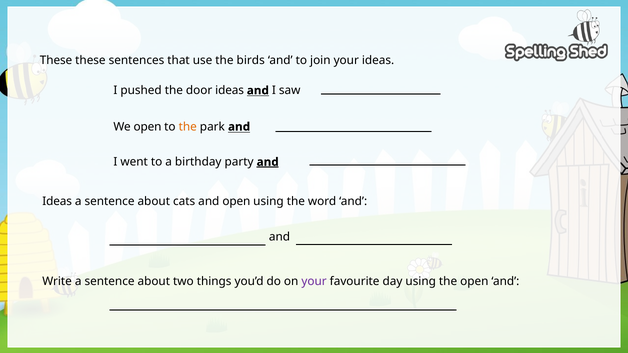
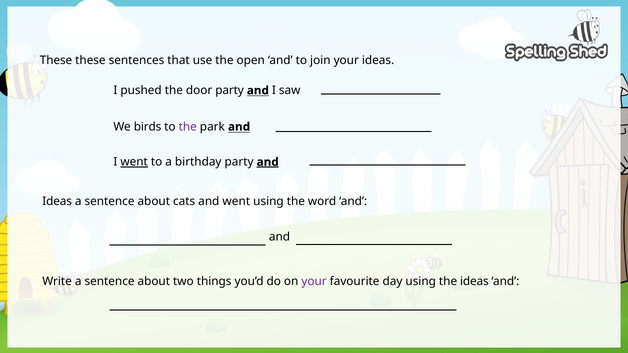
birds: birds -> open
door ideas: ideas -> party
We open: open -> birds
the at (188, 127) colour: orange -> purple
went at (134, 162) underline: none -> present
and open: open -> went
the open: open -> ideas
